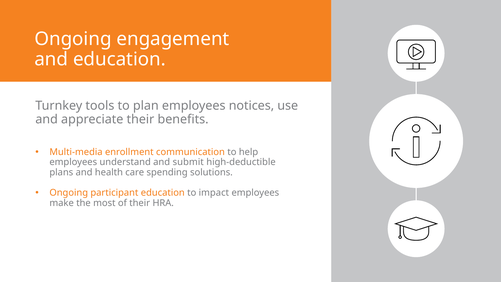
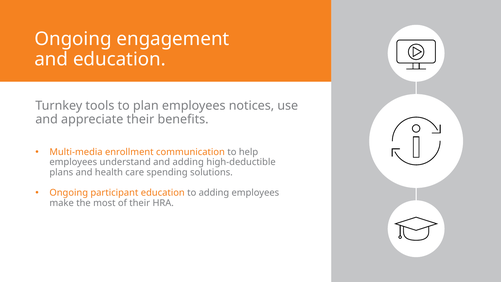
and submit: submit -> adding
to impact: impact -> adding
